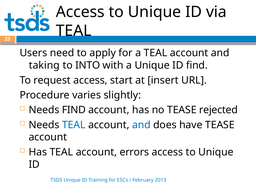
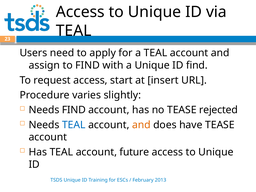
taking: taking -> assign
to INTO: INTO -> FIND
and at (141, 125) colour: blue -> orange
errors: errors -> future
